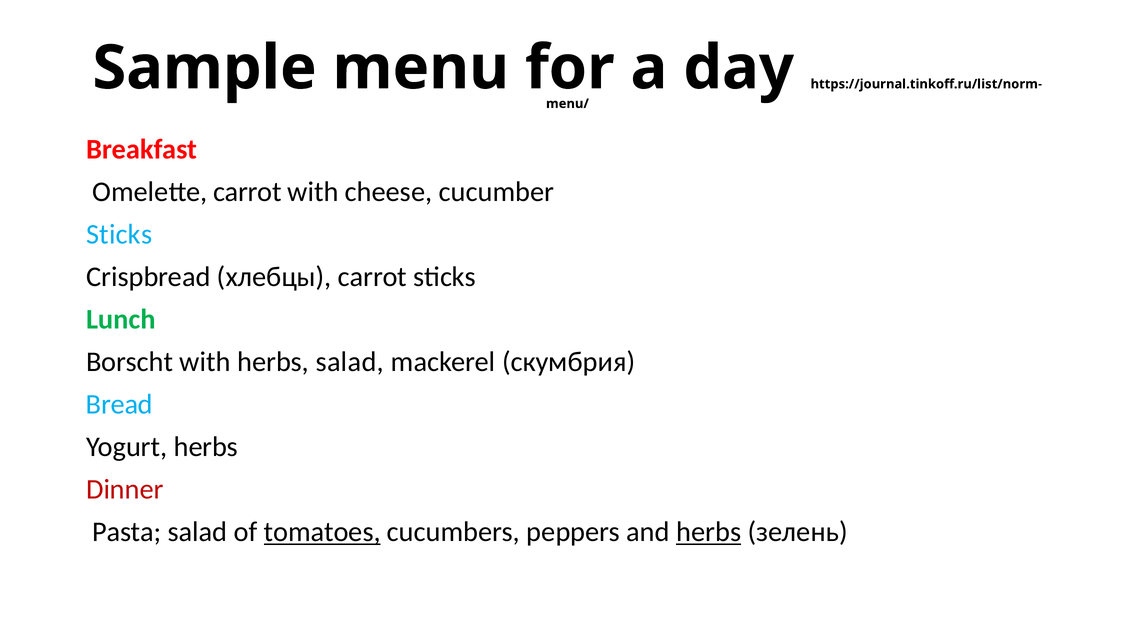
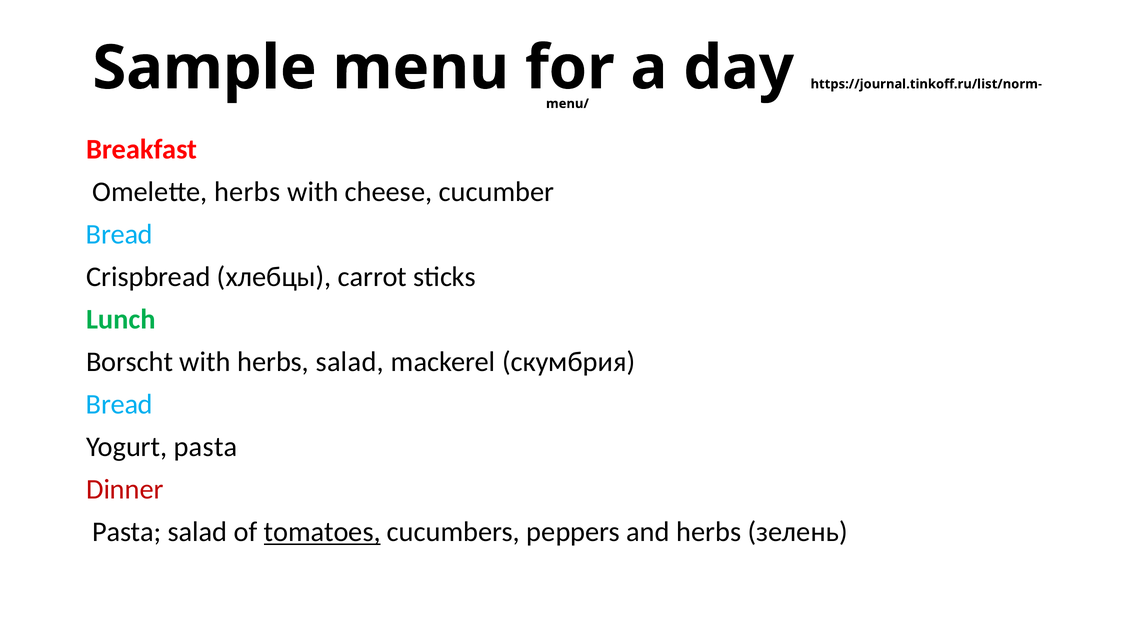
Omelette carrot: carrot -> herbs
Sticks at (119, 235): Sticks -> Bread
Yogurt herbs: herbs -> pasta
herbs at (709, 532) underline: present -> none
